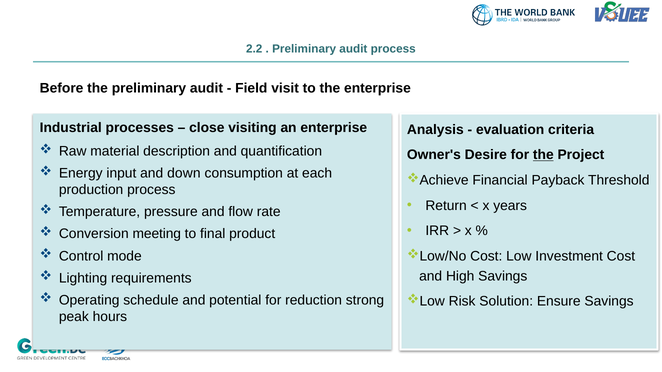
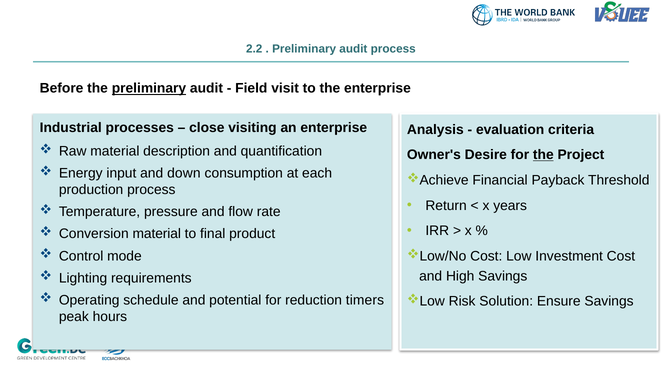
preliminary at (149, 89) underline: none -> present
Conversion meeting: meeting -> material
strong: strong -> timers
